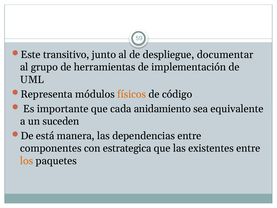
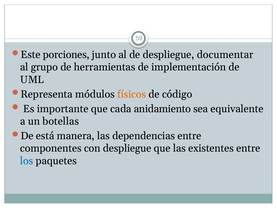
transitivo: transitivo -> porciones
suceden: suceden -> botellas
con estrategica: estrategica -> despliegue
los colour: orange -> blue
